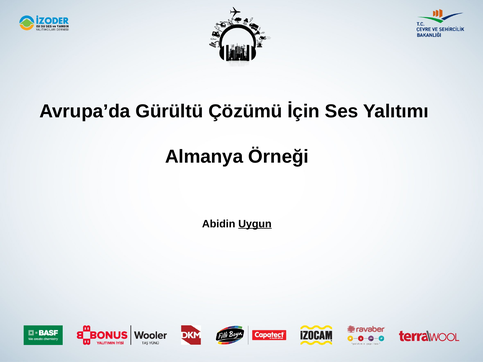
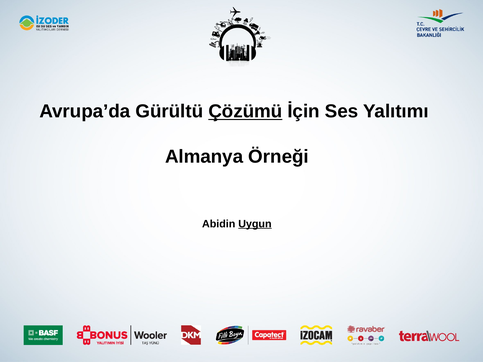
Çözümü underline: none -> present
